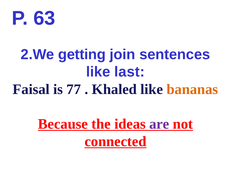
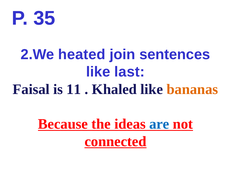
63: 63 -> 35
getting: getting -> heated
77: 77 -> 11
are colour: purple -> blue
